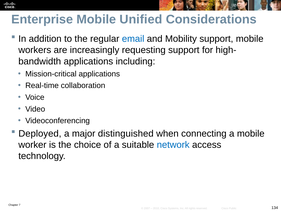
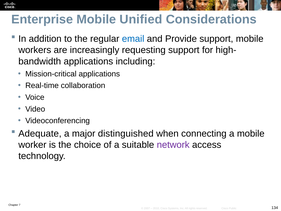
Mobility: Mobility -> Provide
Deployed: Deployed -> Adequate
network colour: blue -> purple
